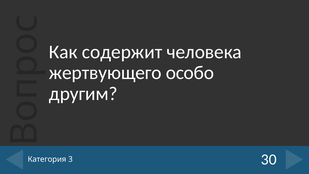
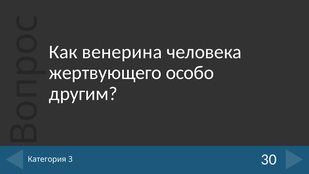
содержит: содержит -> венерина
